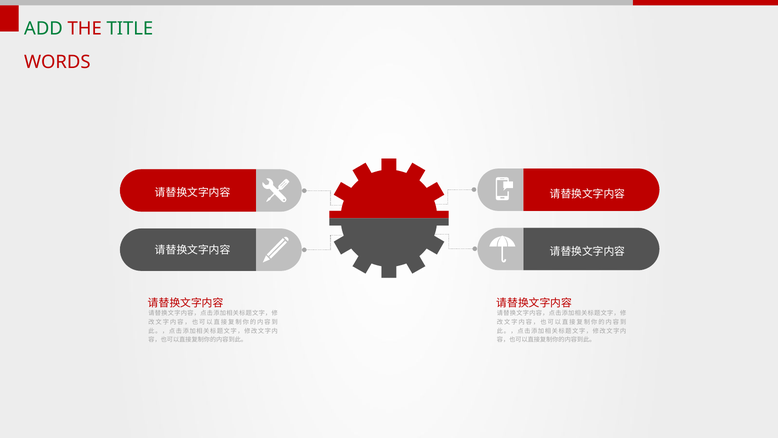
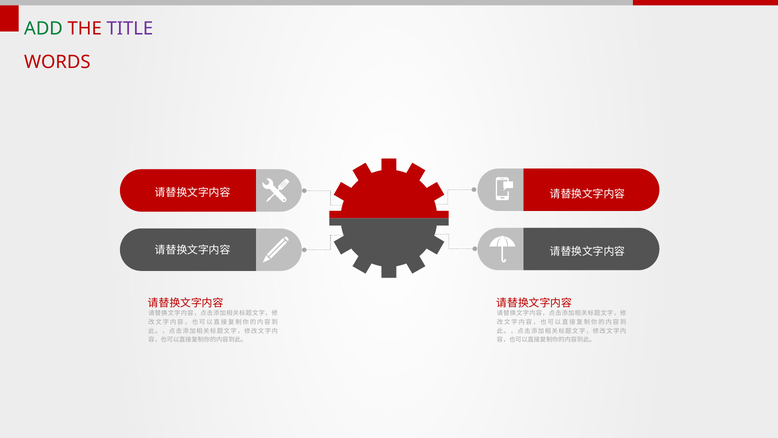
TITLE colour: green -> purple
